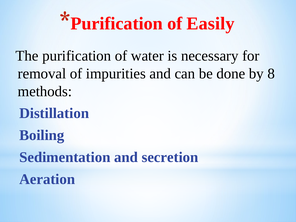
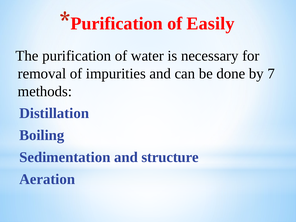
8: 8 -> 7
secretion: secretion -> structure
